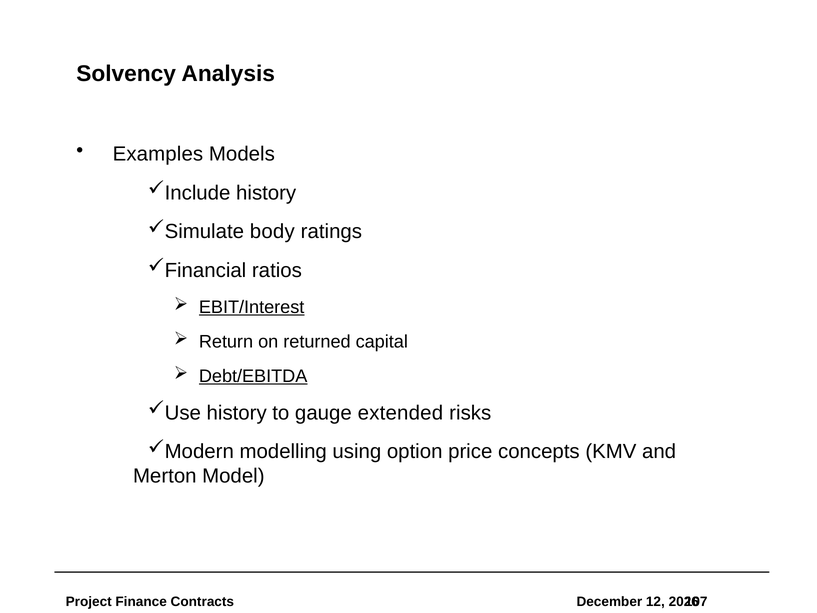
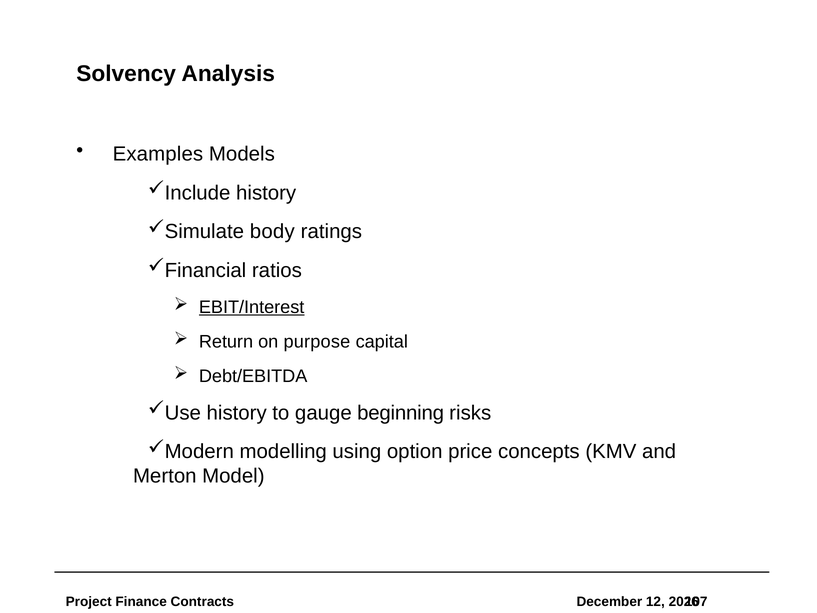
returned: returned -> purpose
Debt/EBITDA underline: present -> none
extended: extended -> beginning
